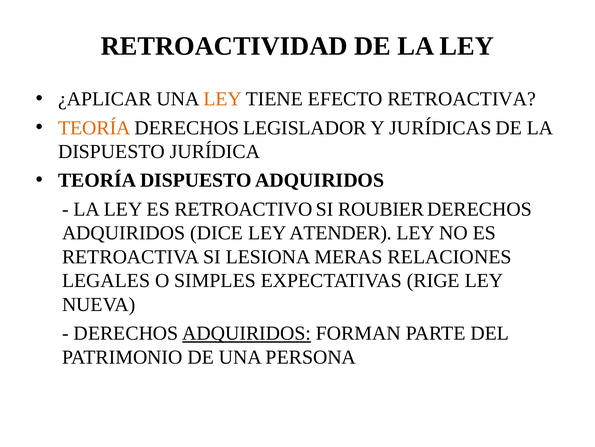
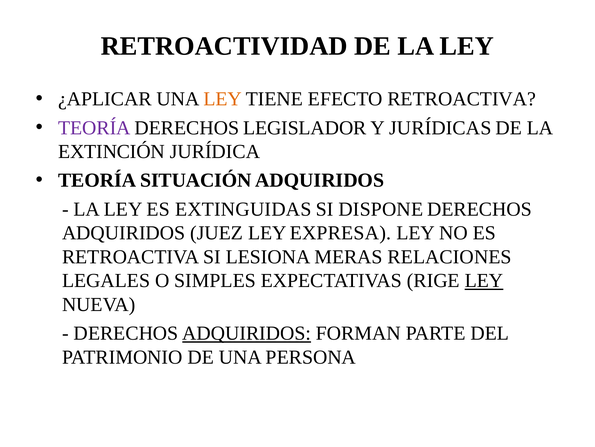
TEORÍA at (94, 128) colour: orange -> purple
DISPUESTO at (111, 151): DISPUESTO -> EXTINCIÓN
TEORÍA DISPUESTO: DISPUESTO -> SITUACIÓN
RETROACTIVO: RETROACTIVO -> EXTINGUIDAS
ROUBIER: ROUBIER -> DISPONE
DICE: DICE -> JUEZ
ATENDER: ATENDER -> EXPRESA
LEY at (484, 280) underline: none -> present
